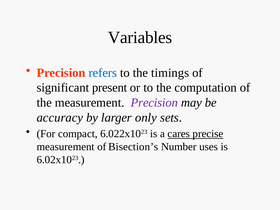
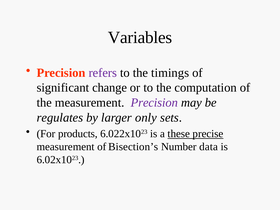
refers colour: blue -> purple
present: present -> change
accuracy: accuracy -> regulates
compact: compact -> products
cares: cares -> these
uses: uses -> data
